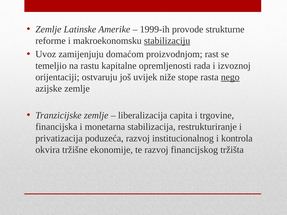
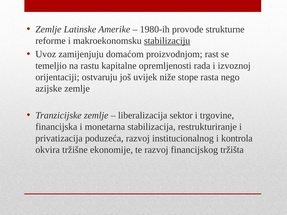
1999-ih: 1999-ih -> 1980-ih
nego underline: present -> none
capita: capita -> sektor
